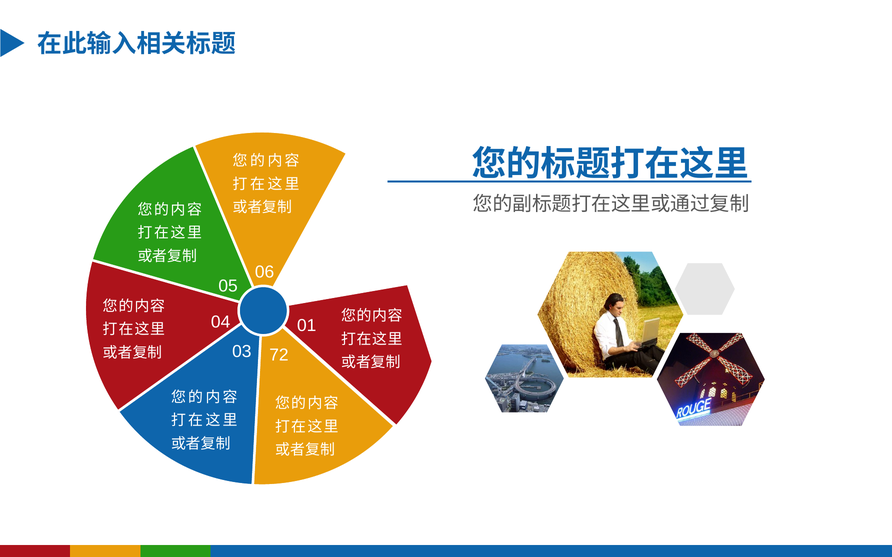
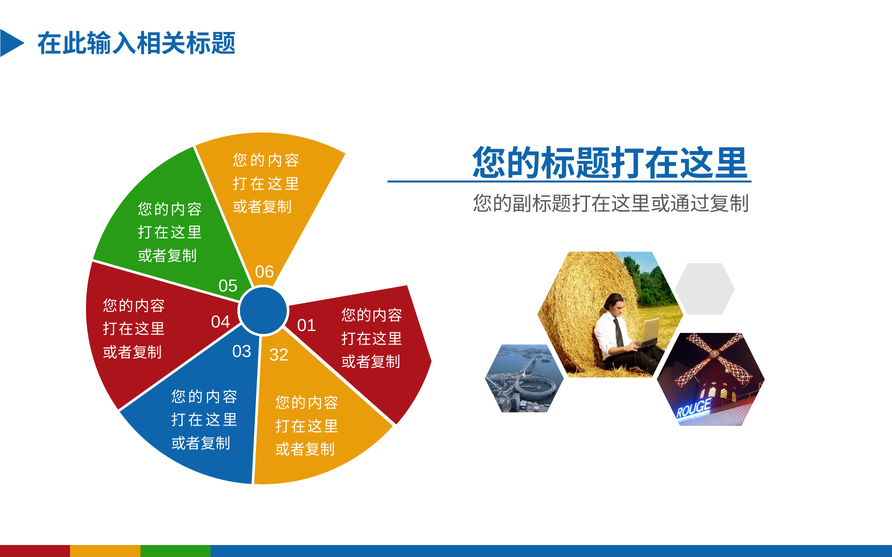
72: 72 -> 32
